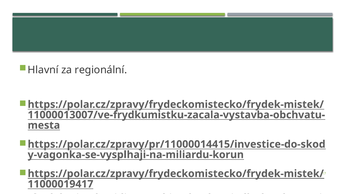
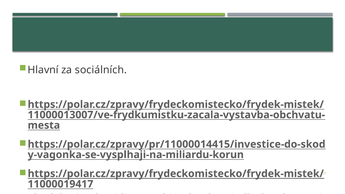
regionální: regionální -> sociálních
